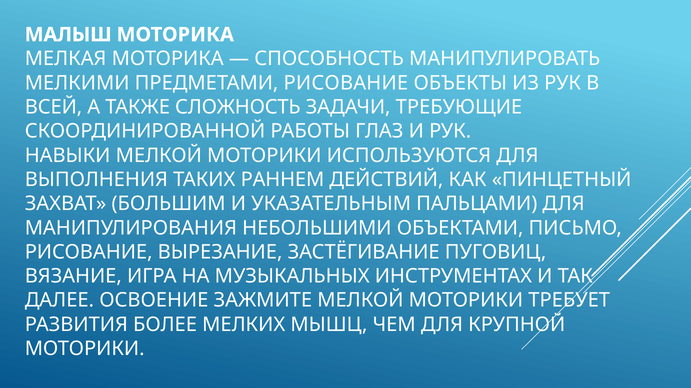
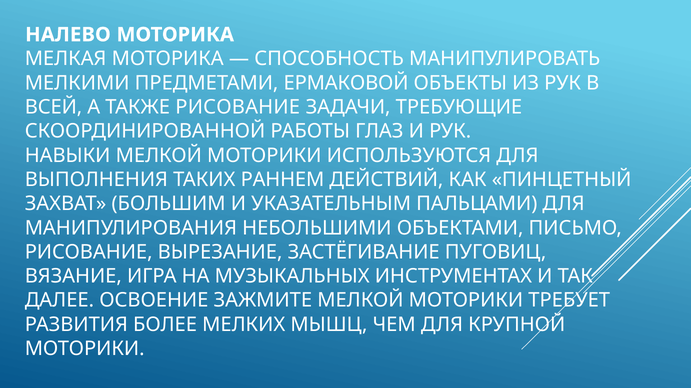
МАЛЫШ: МАЛЫШ -> НАЛЕВО
ПРЕДМЕТАМИ РИСОВАНИЕ: РИСОВАНИЕ -> ЕРМАКОВОЙ
ТАКЖЕ СЛОЖНОСТЬ: СЛОЖНОСТЬ -> РИСОВАНИЕ
